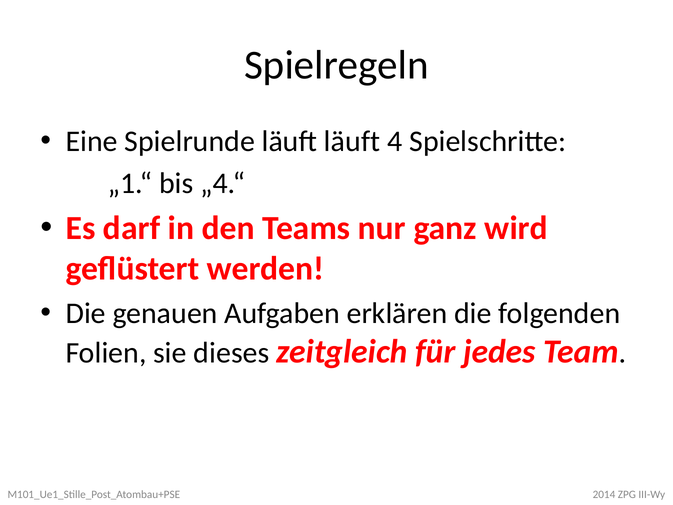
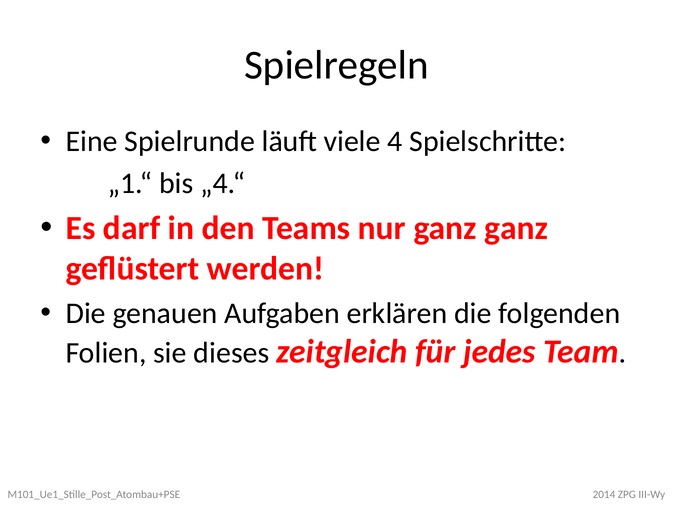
läuft läuft: läuft -> viele
ganz wird: wird -> ganz
